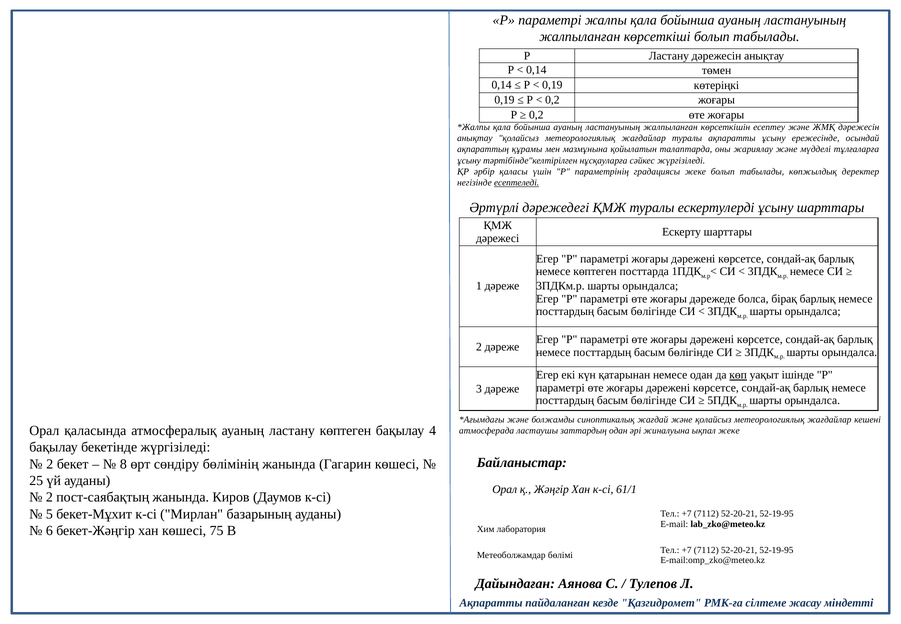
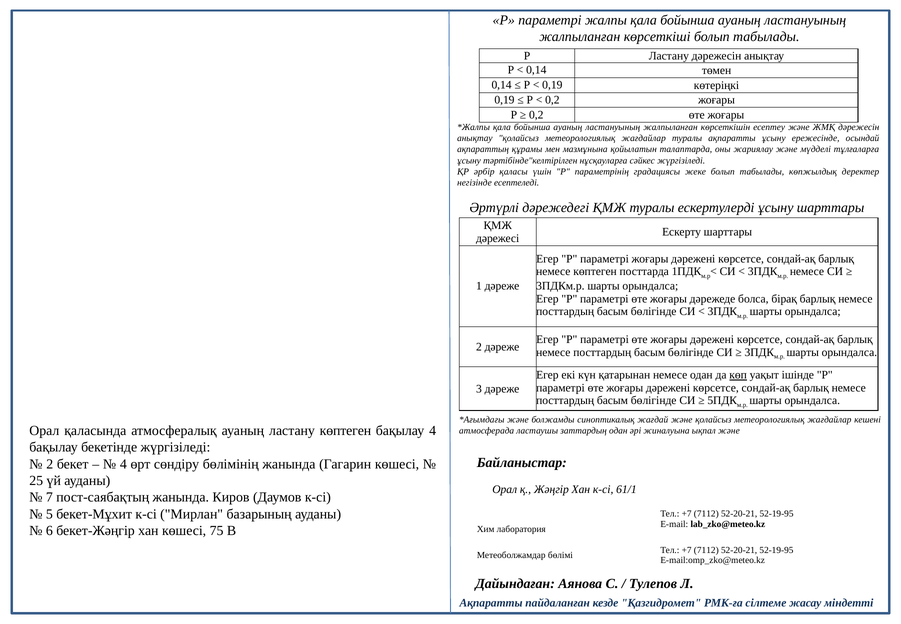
есептеледі underline: present -> none
ықпал жеке: жеке -> және
8 at (123, 464): 8 -> 4
2 at (49, 497): 2 -> 7
